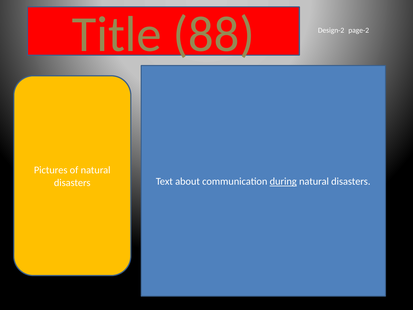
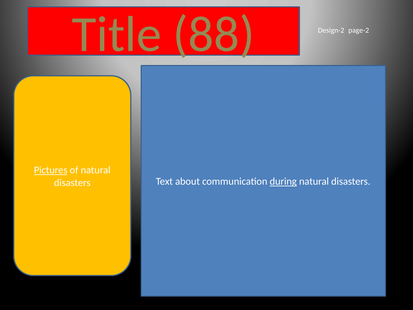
Pictures underline: none -> present
